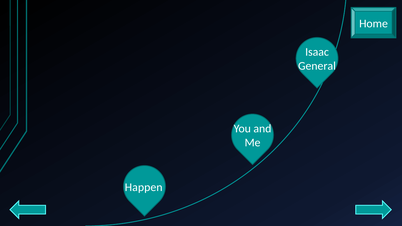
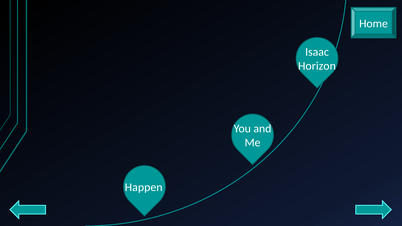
General: General -> Horizon
